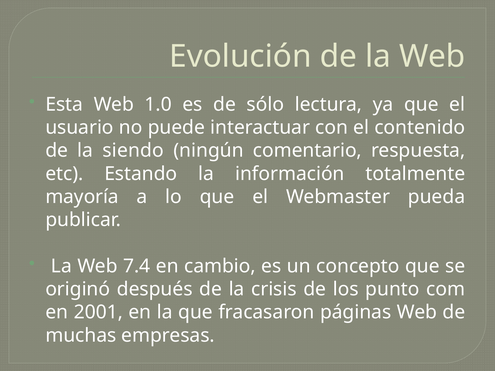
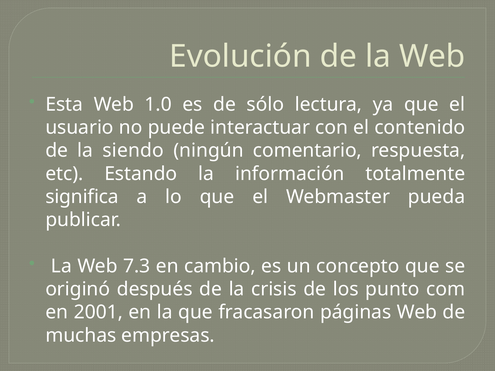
mayoría: mayoría -> significa
7.4: 7.4 -> 7.3
